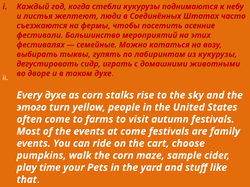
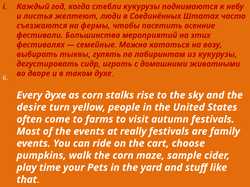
этого: этого -> desire
at come: come -> really
